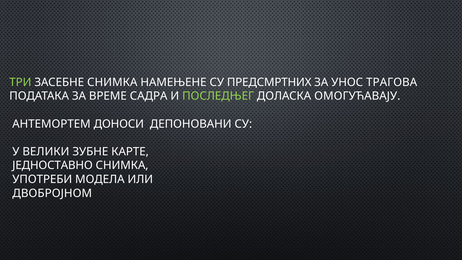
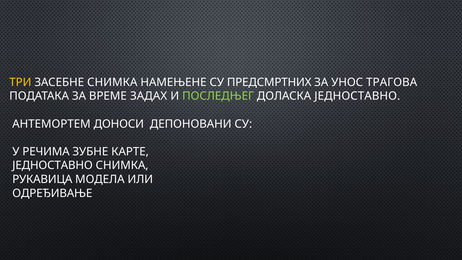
ТРИ colour: light green -> yellow
САДРА: САДРА -> ЗАДАХ
ДОЛАСКА ОМОГУЋАВАЈУ: ОМОГУЋАВАЈУ -> ЈЕДНОСТАВНО
ВЕЛИКИ: ВЕЛИКИ -> РЕЧИМА
УПОТРЕБИ: УПОТРЕБИ -> РУКАВИЦА
ДВОБРОЈНОМ: ДВОБРОЈНОМ -> ОДРЕЂИВАЊЕ
